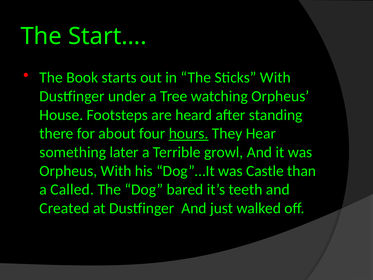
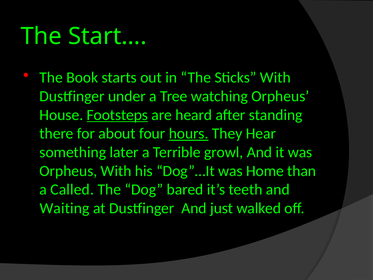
Footsteps underline: none -> present
Castle: Castle -> Home
Created: Created -> Waiting
